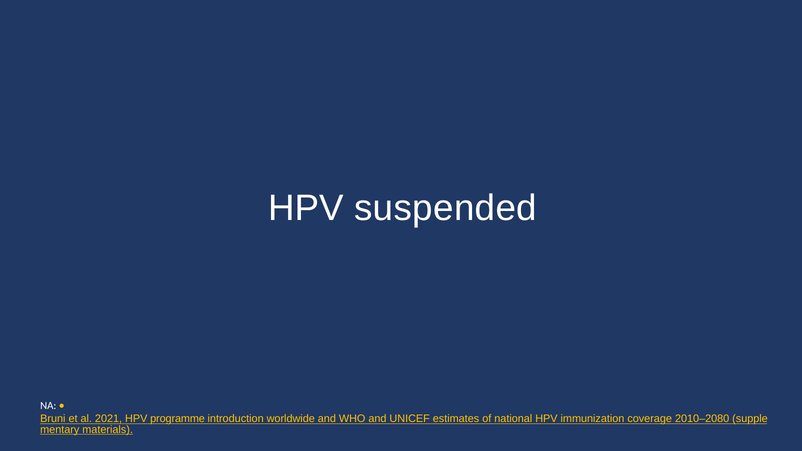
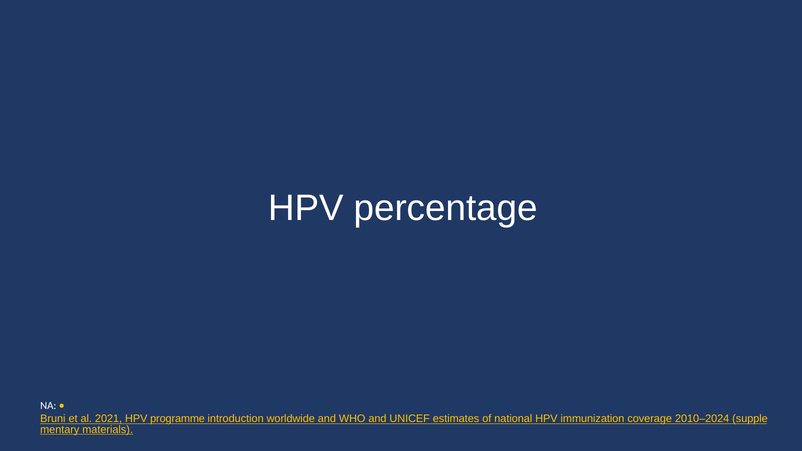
suspended: suspended -> percentage
2010–2080: 2010–2080 -> 2010–2024
